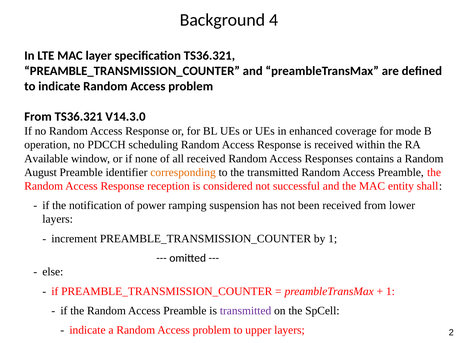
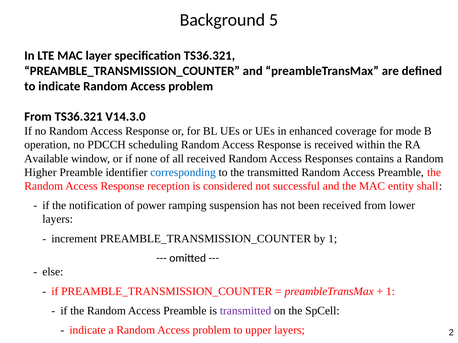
4: 4 -> 5
August: August -> Higher
corresponding colour: orange -> blue
